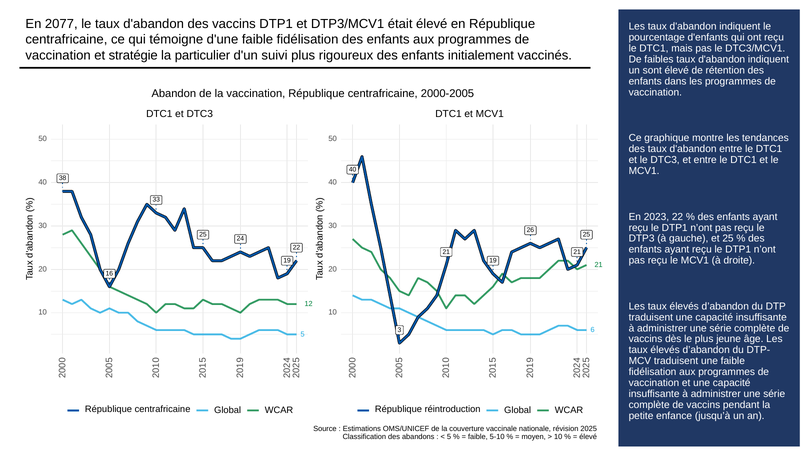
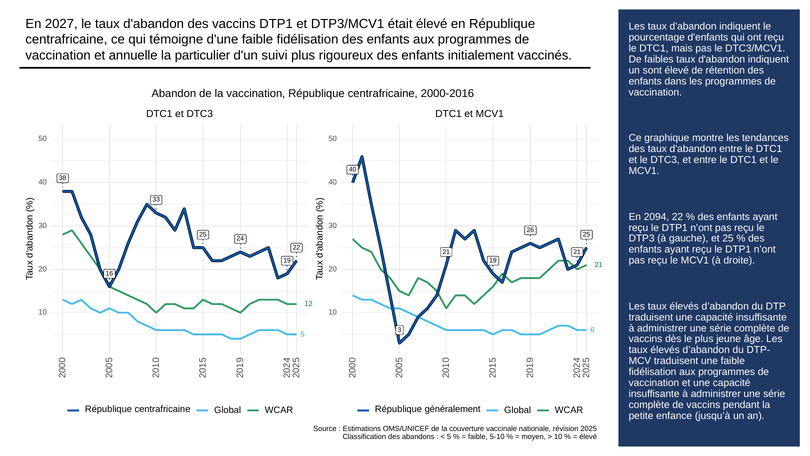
2077: 2077 -> 2027
stratégie: stratégie -> annuelle
2000-2005: 2000-2005 -> 2000-2016
2023: 2023 -> 2094
réintroduction: réintroduction -> généralement
